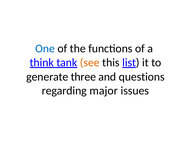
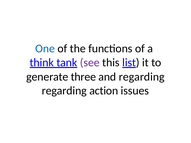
see colour: orange -> purple
and questions: questions -> regarding
major: major -> action
